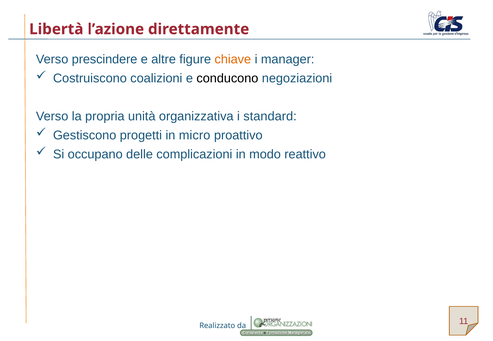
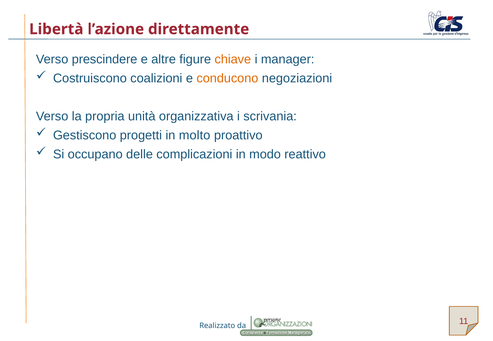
conducono colour: black -> orange
standard: standard -> scrivania
micro: micro -> molto
